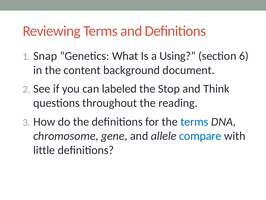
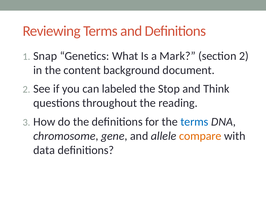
Using: Using -> Mark
section 6: 6 -> 2
compare colour: blue -> orange
little: little -> data
